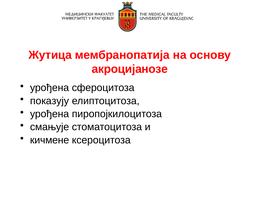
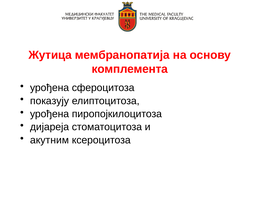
акроцијанозе: акроцијанозе -> комплемента
смањује: смањује -> дијареја
кичмене: кичмене -> акутним
